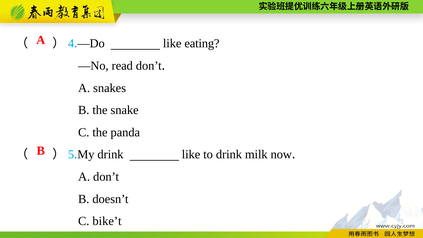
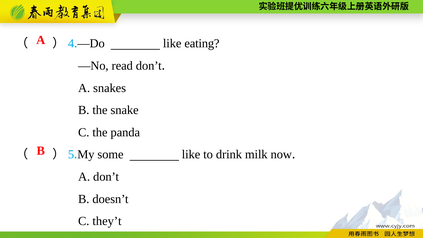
drink at (110, 155): drink -> some
bike’t: bike’t -> they’t
